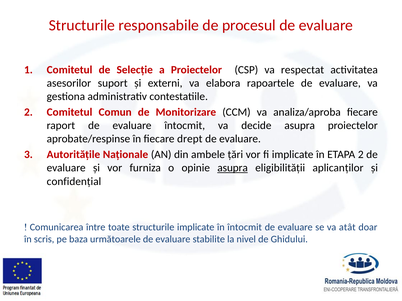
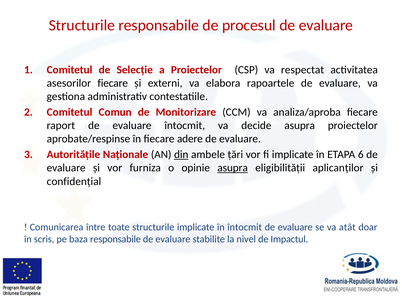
asesorilor suport: suport -> fiecare
drept: drept -> adere
din underline: none -> present
ETAPA 2: 2 -> 6
baza următoarele: următoarele -> responsabile
Ghidului: Ghidului -> Impactul
